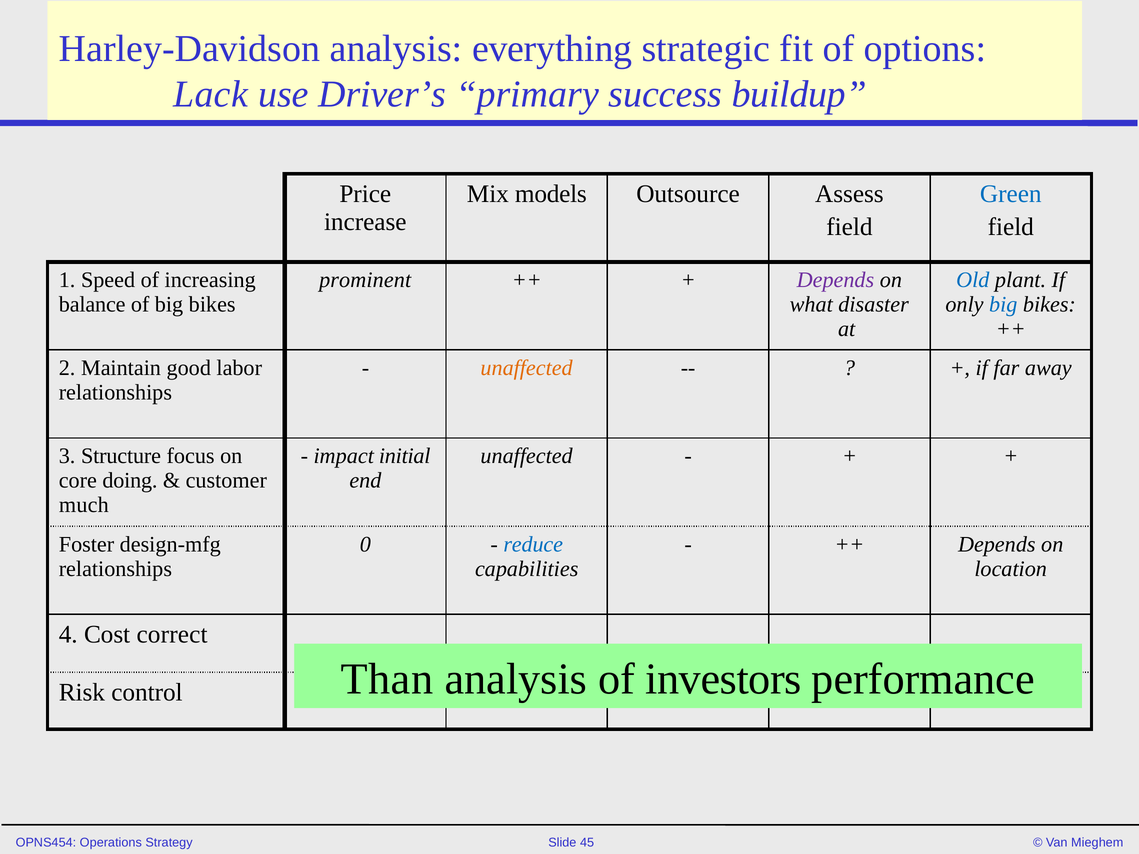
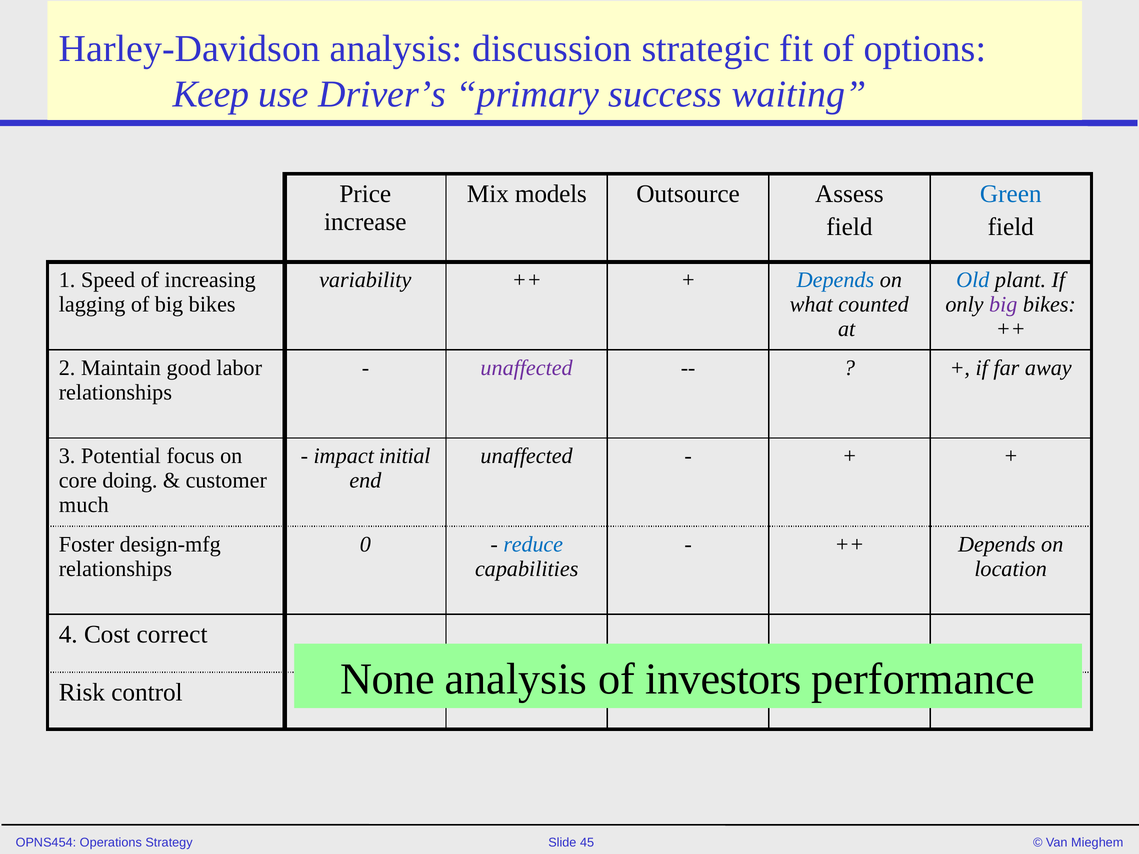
everything: everything -> discussion
Lack: Lack -> Keep
buildup: buildup -> waiting
prominent: prominent -> variability
Depends at (835, 280) colour: purple -> blue
balance: balance -> lagging
disaster: disaster -> counted
big at (1003, 305) colour: blue -> purple
unaffected at (527, 368) colour: orange -> purple
Structure: Structure -> Potential
Than: Than -> None
